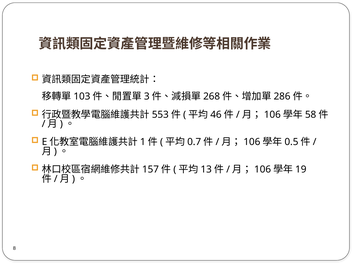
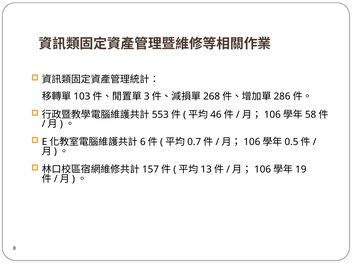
1: 1 -> 6
